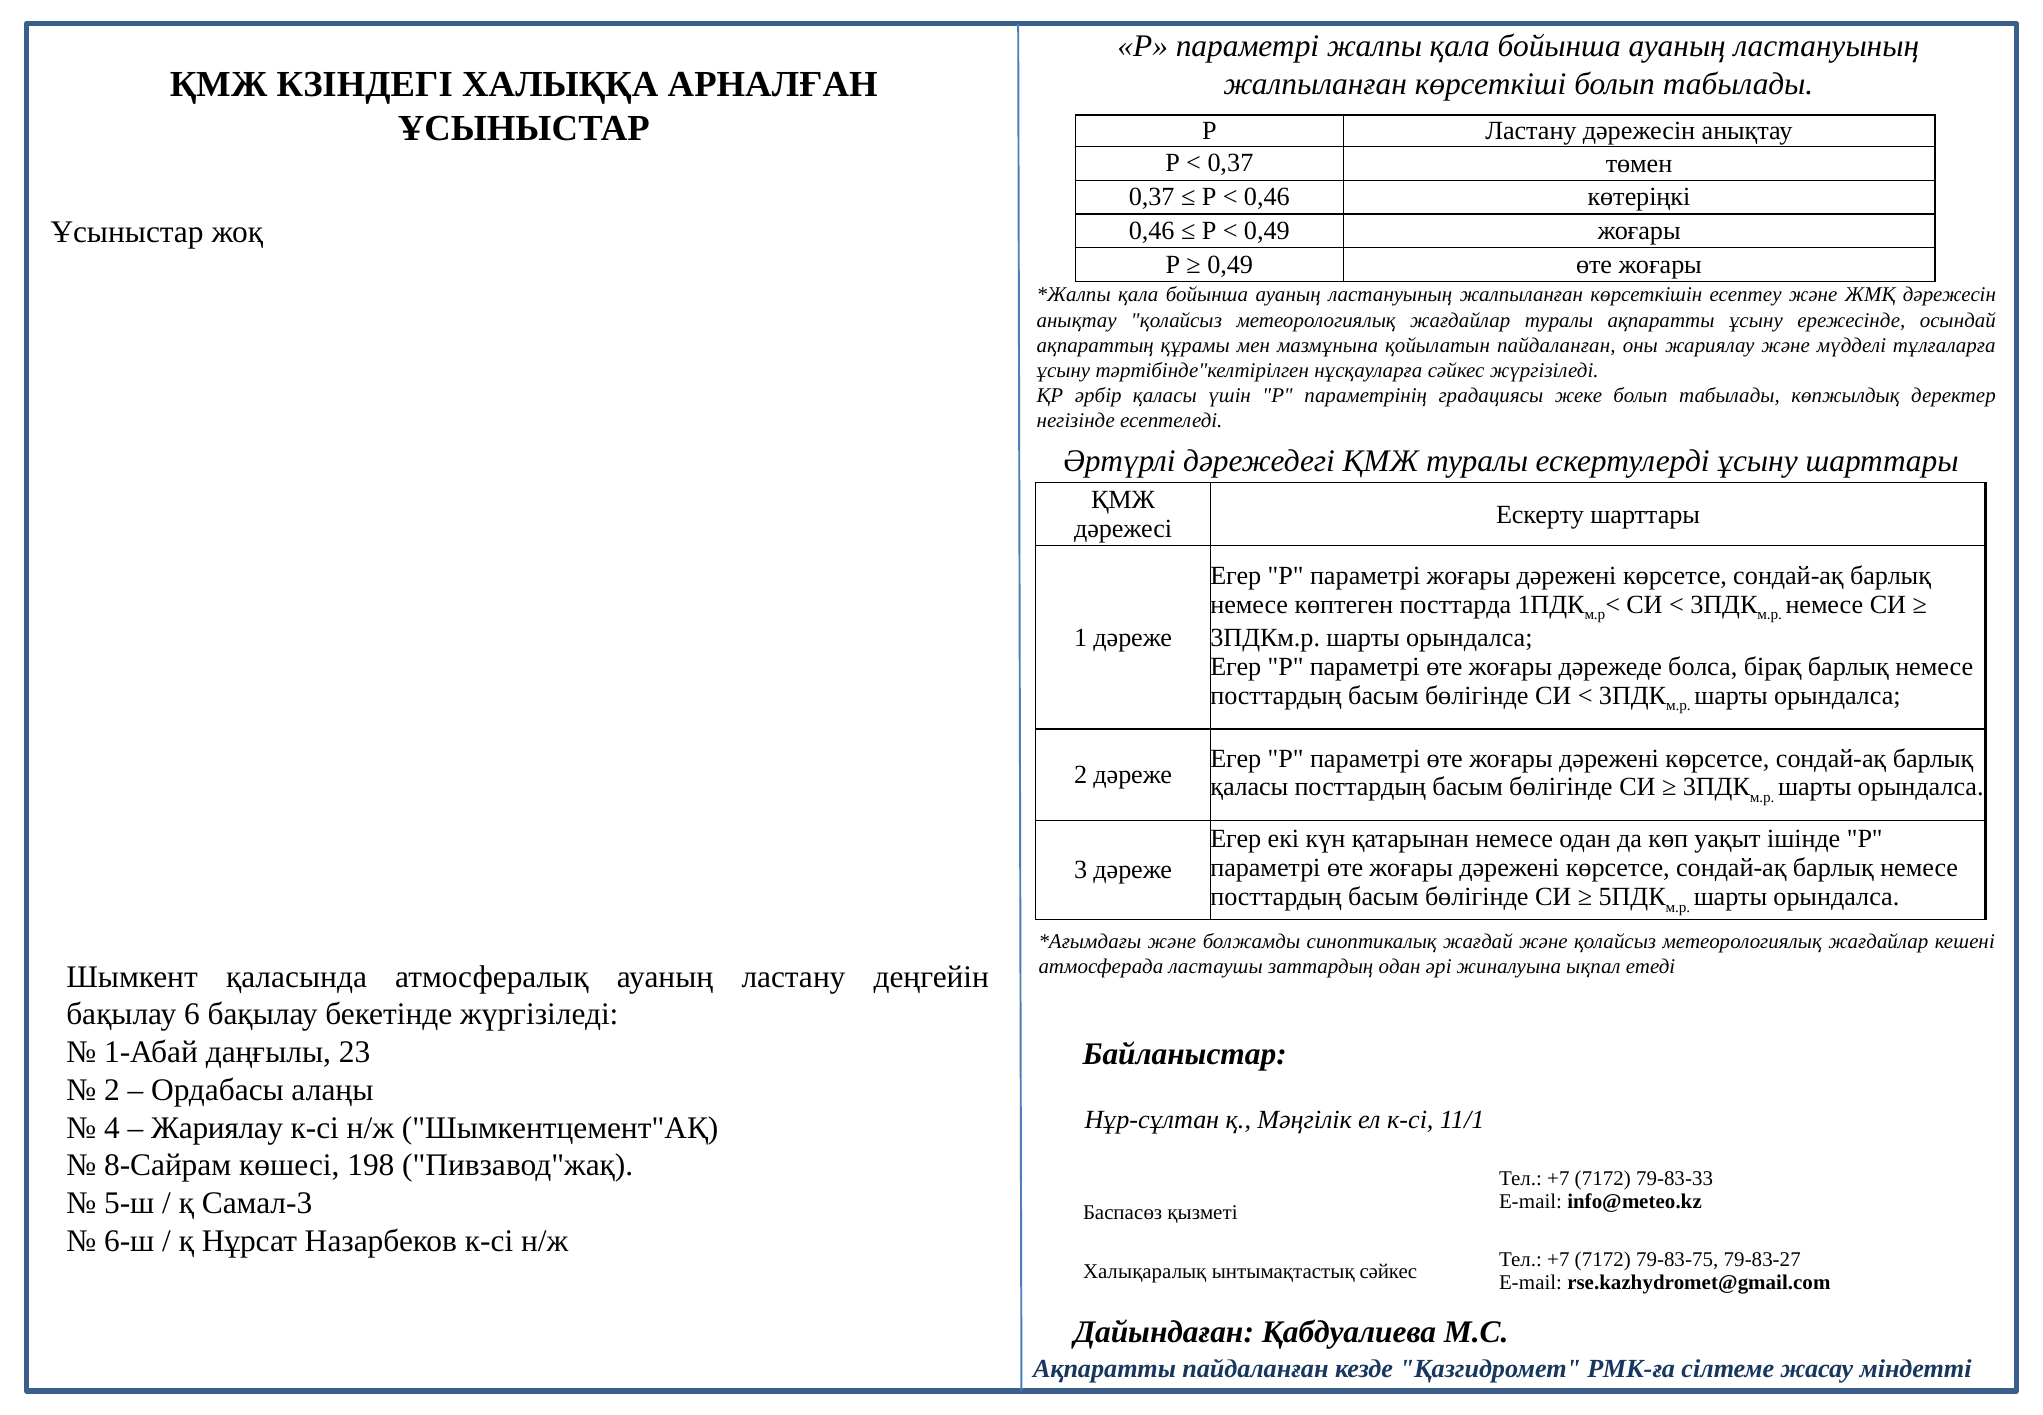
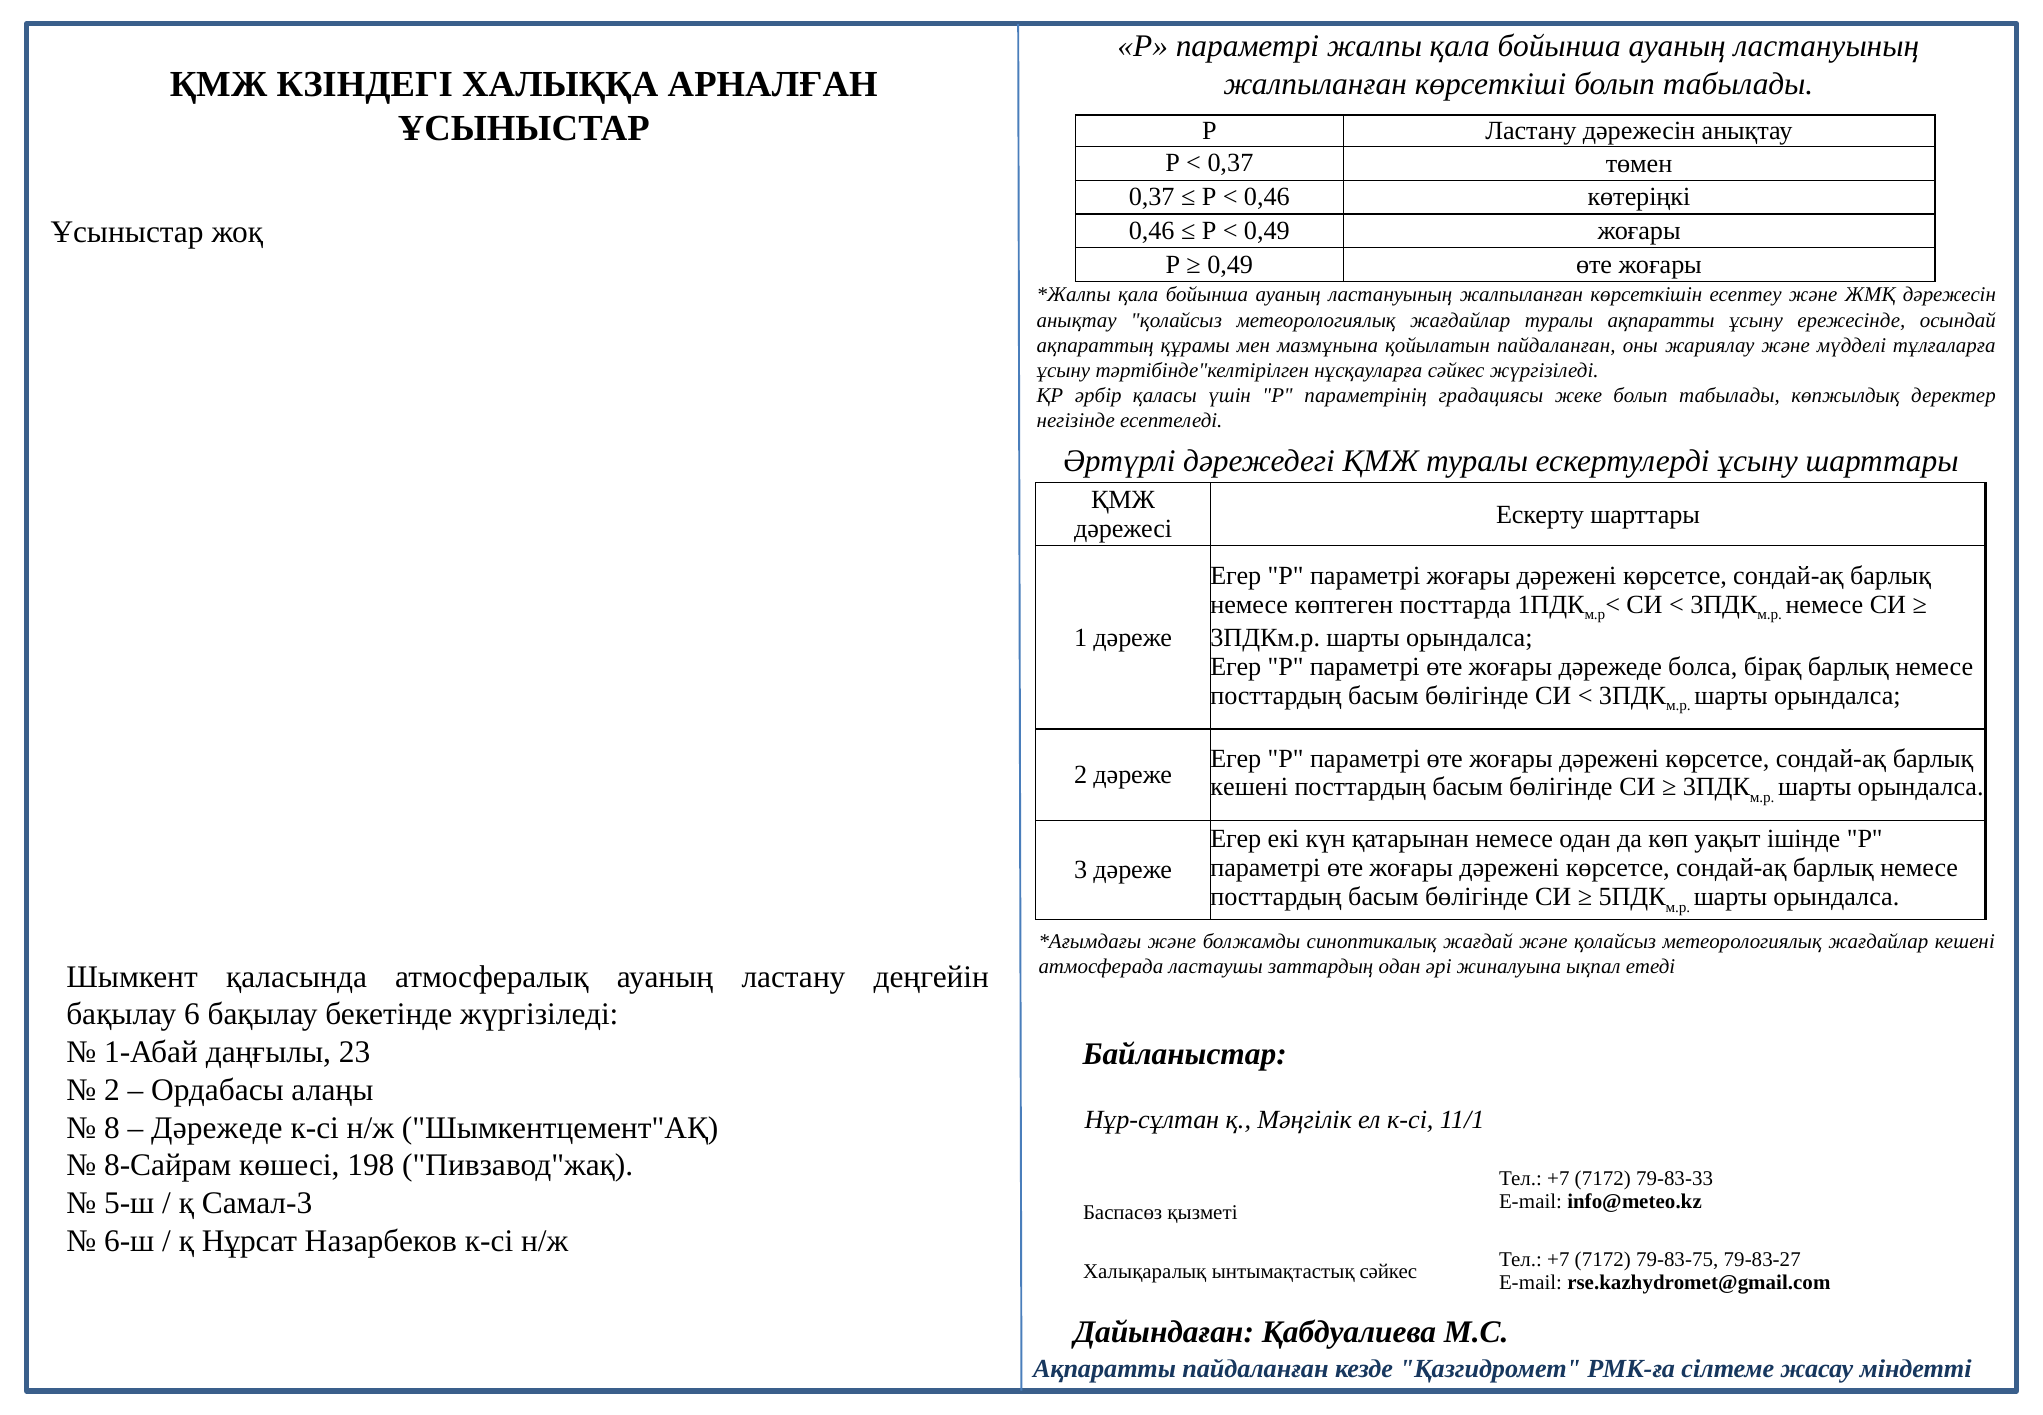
қаласы at (1249, 787): қаласы -> кешені
4: 4 -> 8
Жариялау at (217, 1127): Жариялау -> Дәрежеде
